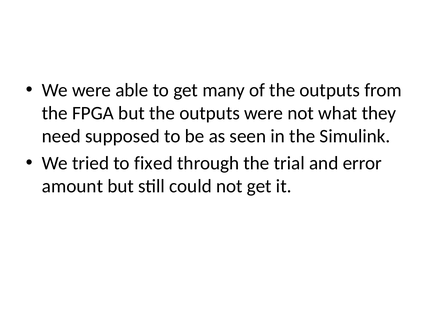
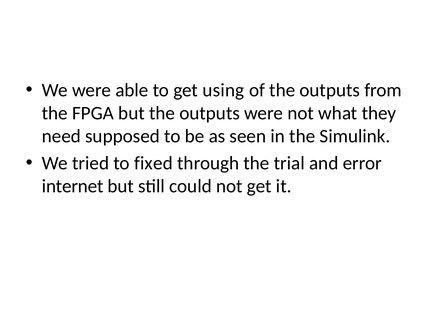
many: many -> using
amount: amount -> internet
